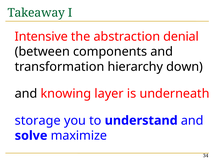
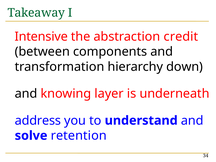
denial: denial -> credit
storage: storage -> address
maximize: maximize -> retention
